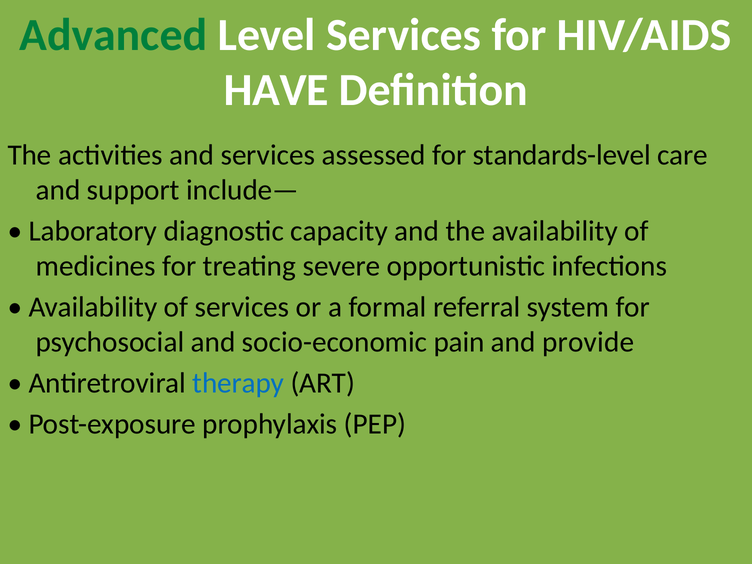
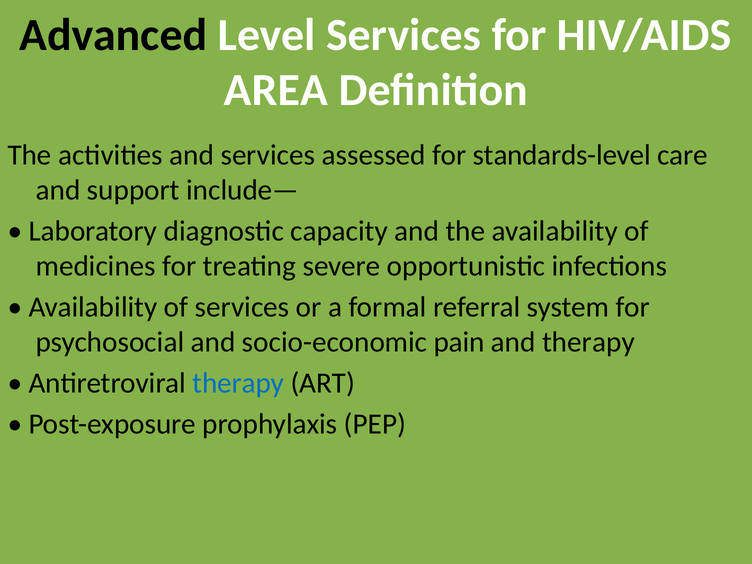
Advanced colour: green -> black
HAVE: HAVE -> AREA
and provide: provide -> therapy
